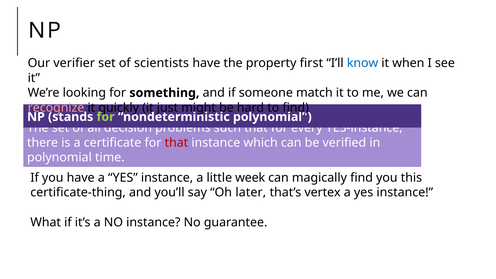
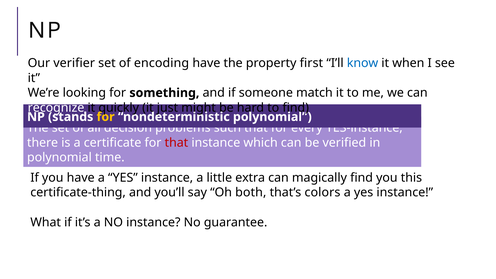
scientists: scientists -> encoding
recognize colour: pink -> white
for at (106, 117) colour: light green -> yellow
week: week -> extra
later: later -> both
vertex: vertex -> colors
